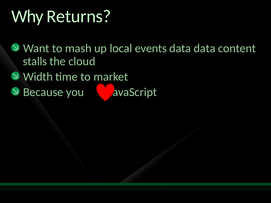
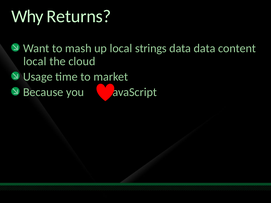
events: events -> strings
stalls at (35, 61): stalls -> local
Width: Width -> Usage
